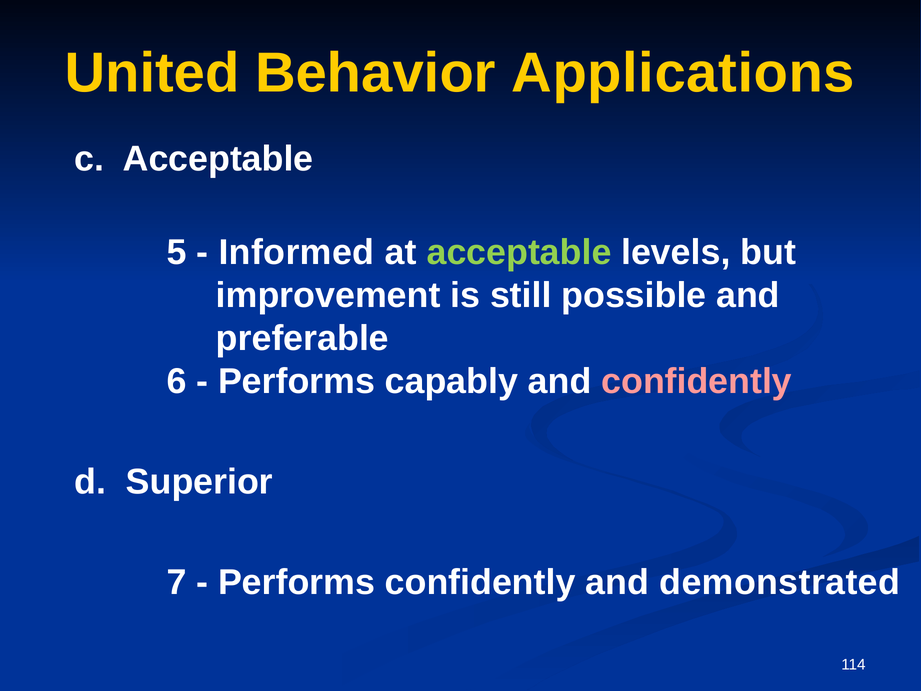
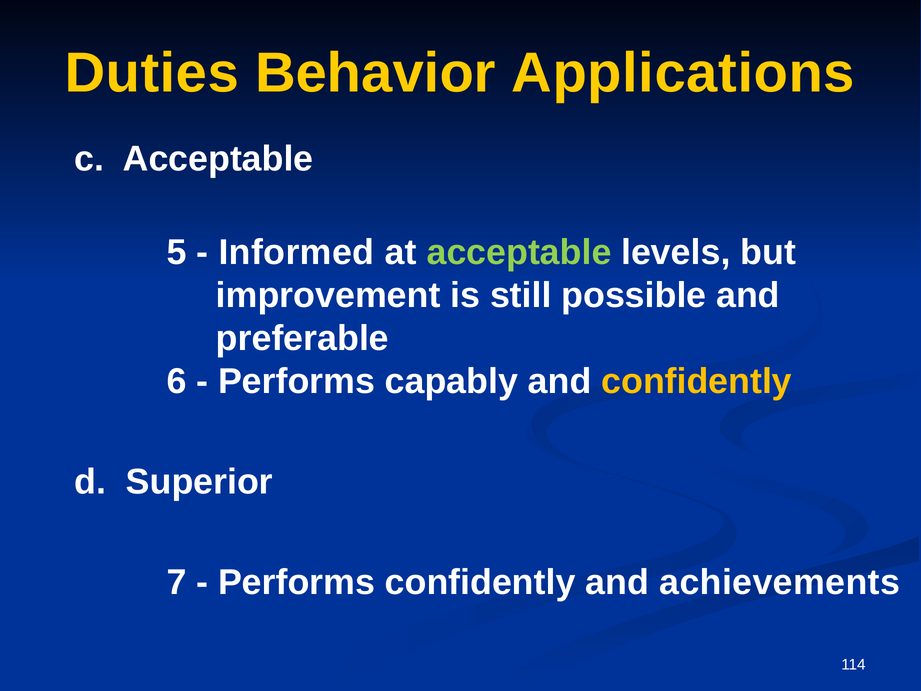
United: United -> Duties
confidently at (697, 381) colour: pink -> yellow
demonstrated: demonstrated -> achievements
